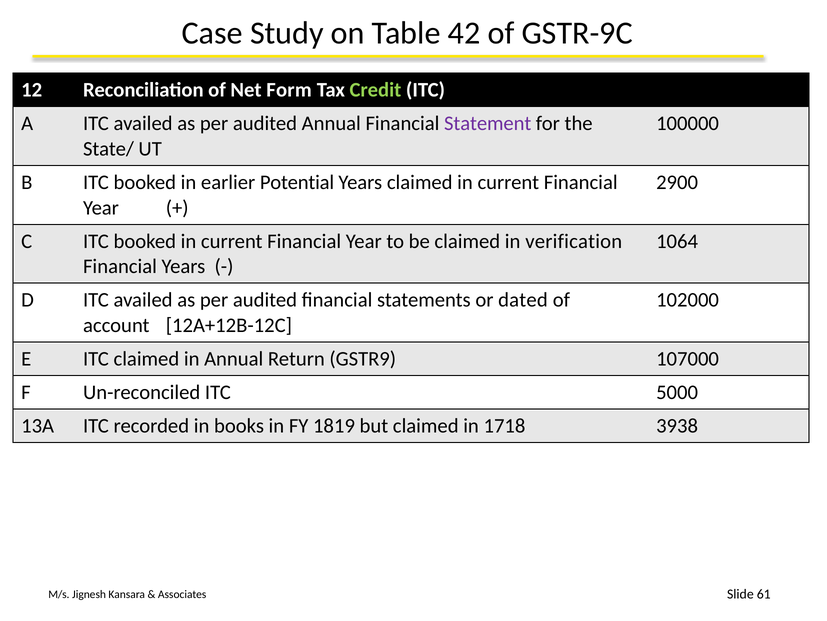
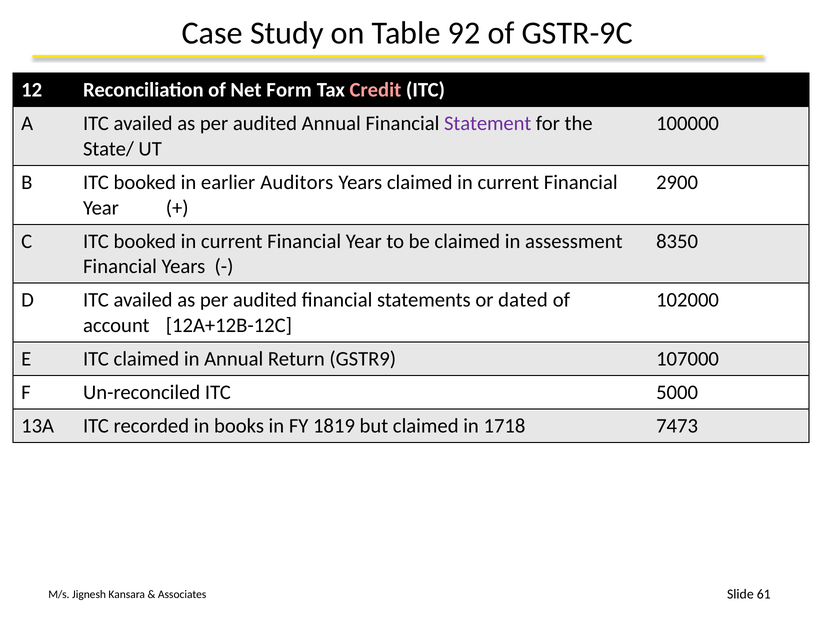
42: 42 -> 92
Credit colour: light green -> pink
Potential: Potential -> Auditors
verification: verification -> assessment
1064: 1064 -> 8350
3938: 3938 -> 7473
